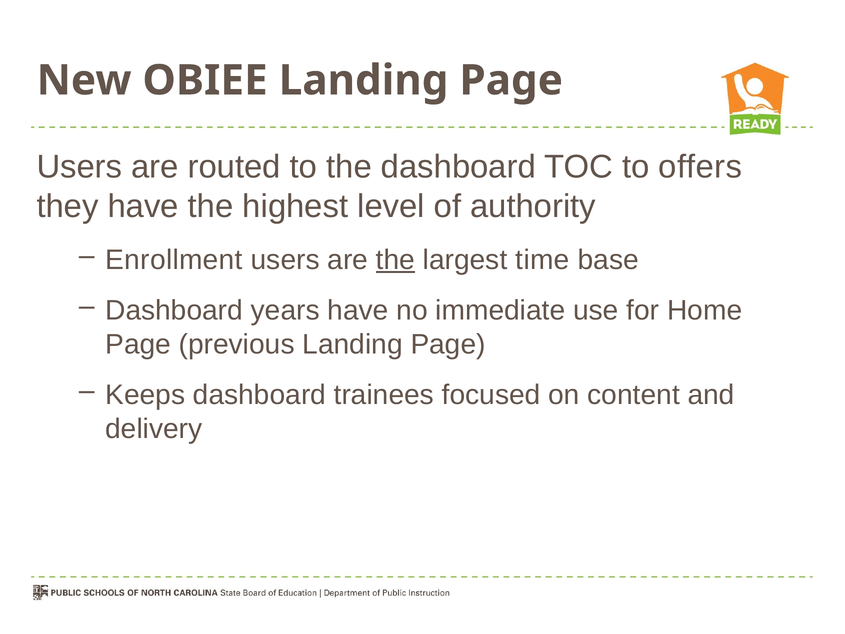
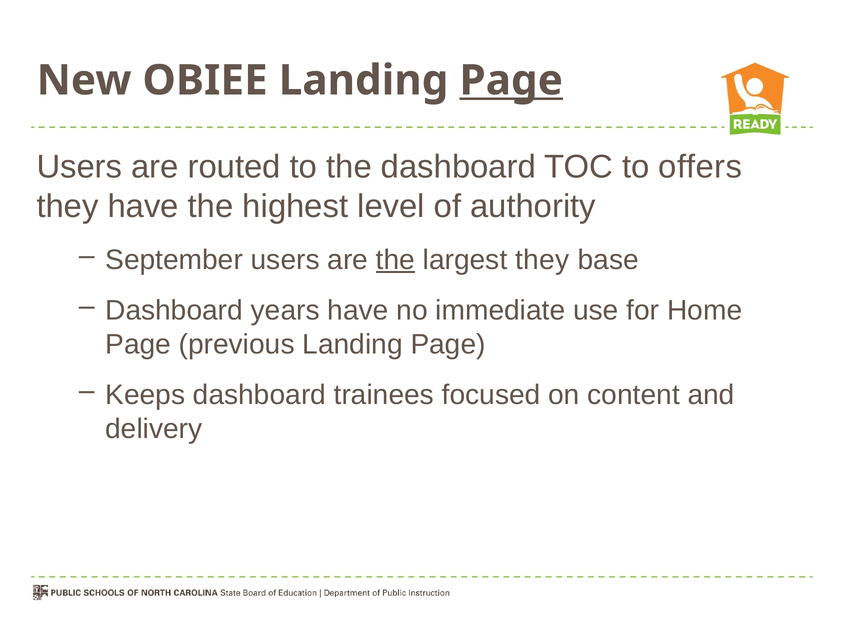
Page at (511, 80) underline: none -> present
Enrollment: Enrollment -> September
largest time: time -> they
